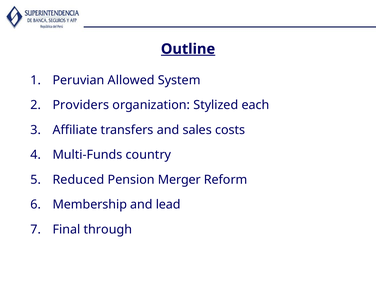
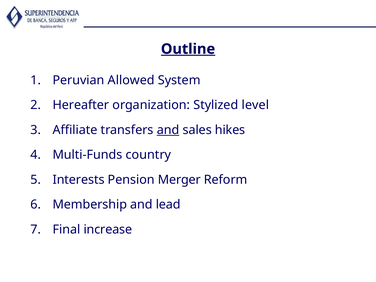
Providers: Providers -> Hereafter
each: each -> level
and at (168, 130) underline: none -> present
costs: costs -> hikes
Reduced: Reduced -> Interests
through: through -> increase
